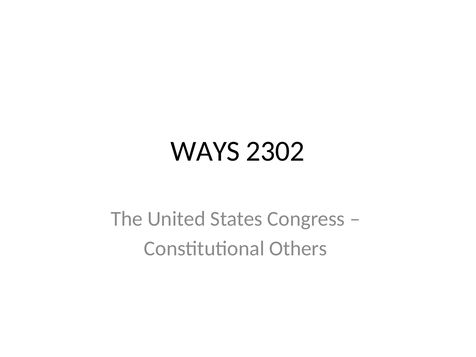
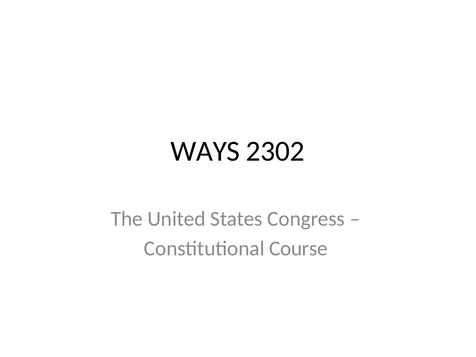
Others: Others -> Course
